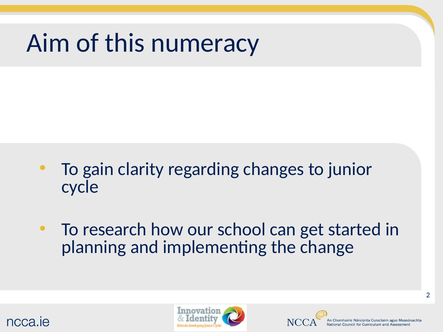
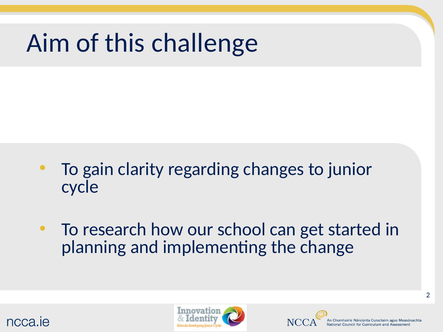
numeracy: numeracy -> challenge
